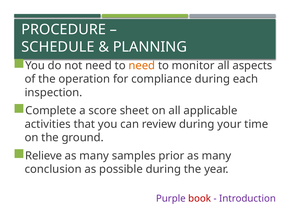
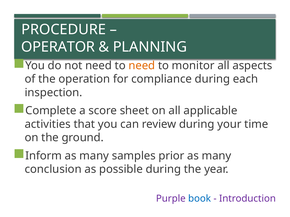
SCHEDULE: SCHEDULE -> OPERATOR
Relieve: Relieve -> Inform
book colour: red -> blue
